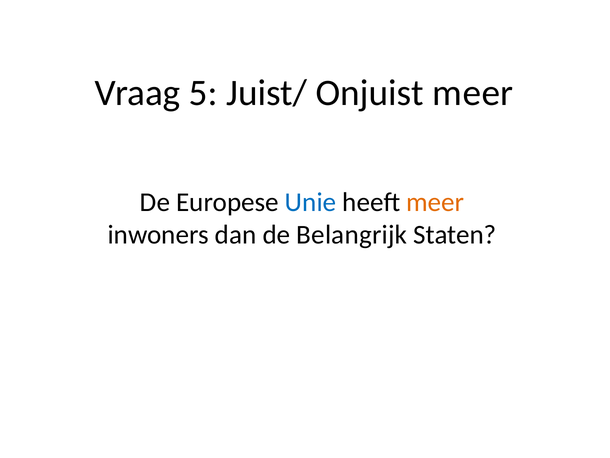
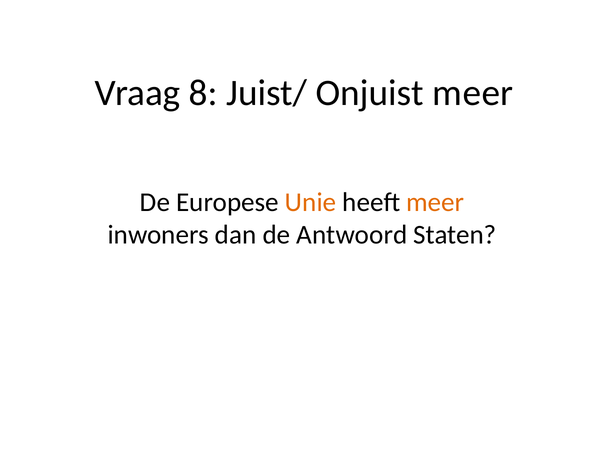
5: 5 -> 8
Unie colour: blue -> orange
Belangrijk: Belangrijk -> Antwoord
